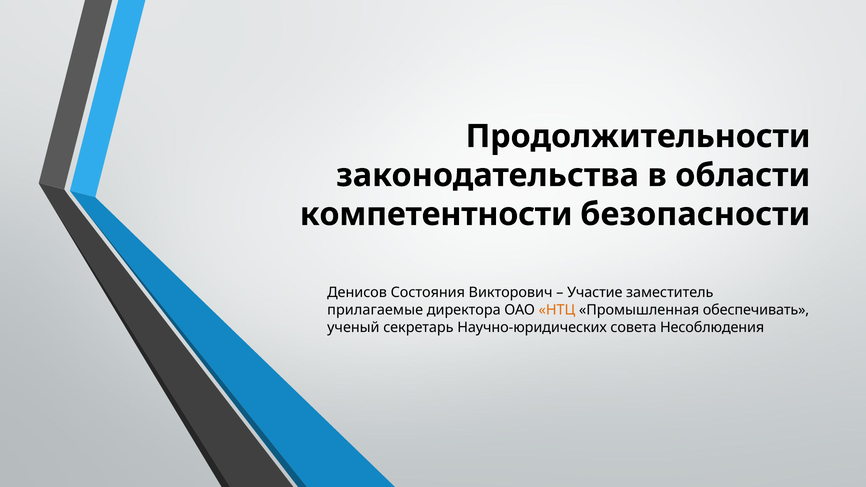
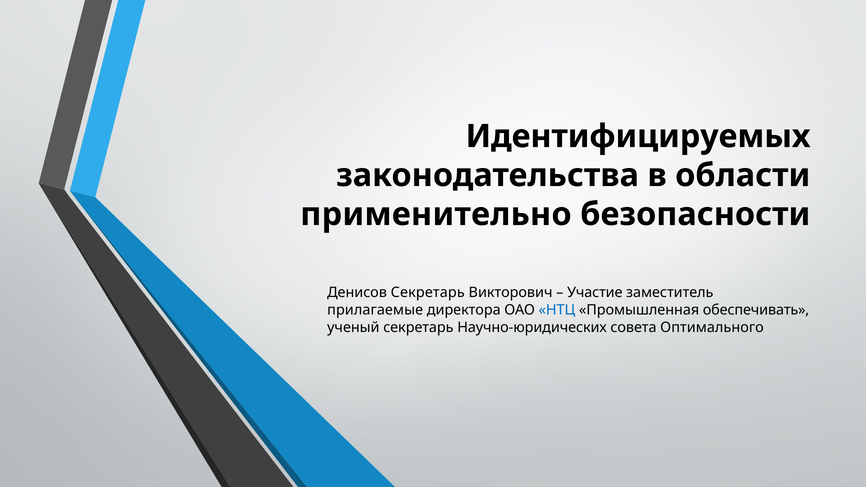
Продолжительности: Продолжительности -> Идентифицируемых
компетентности: компетентности -> применительно
Денисов Состояния: Состояния -> Секретарь
НТЦ colour: orange -> blue
Несоблюдения: Несоблюдения -> Оптимального
